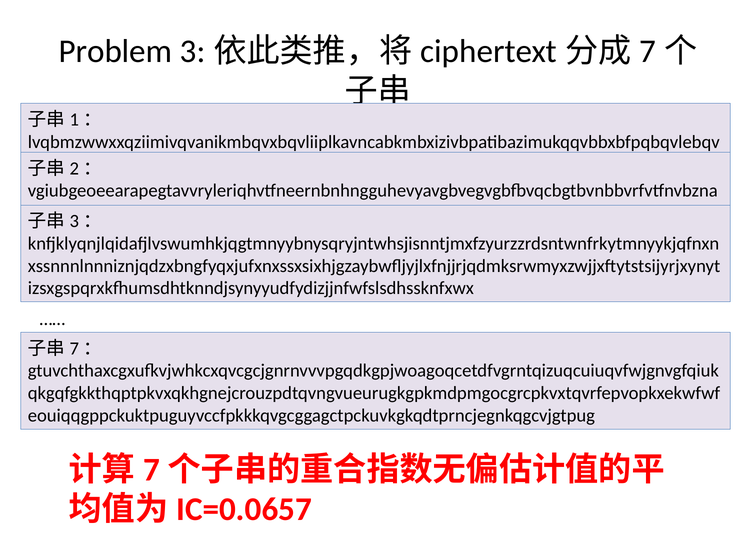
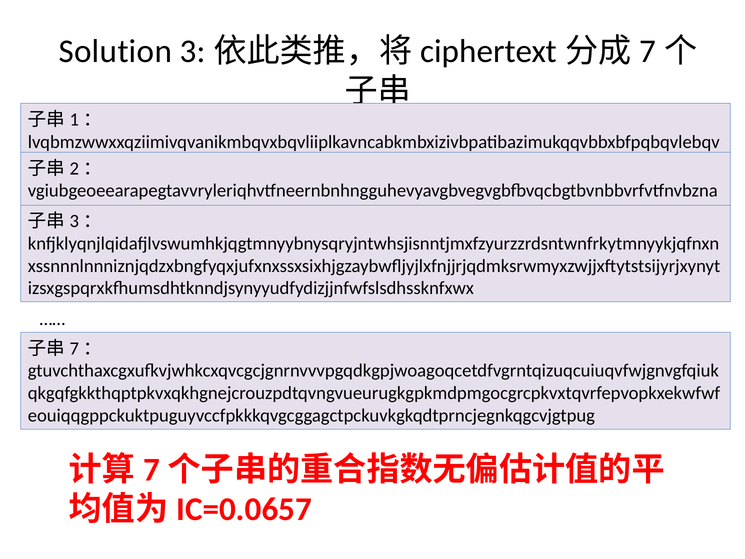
Problem: Problem -> Solution
